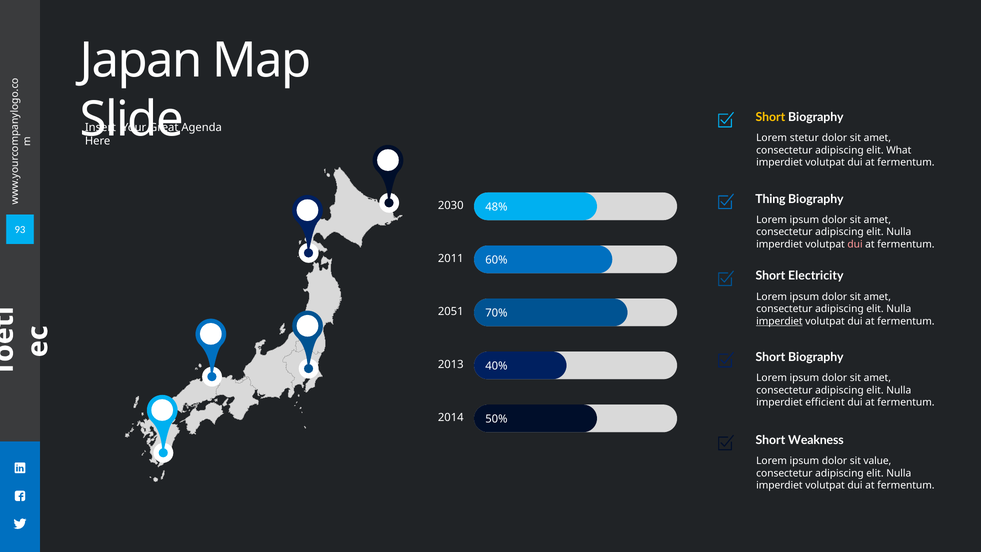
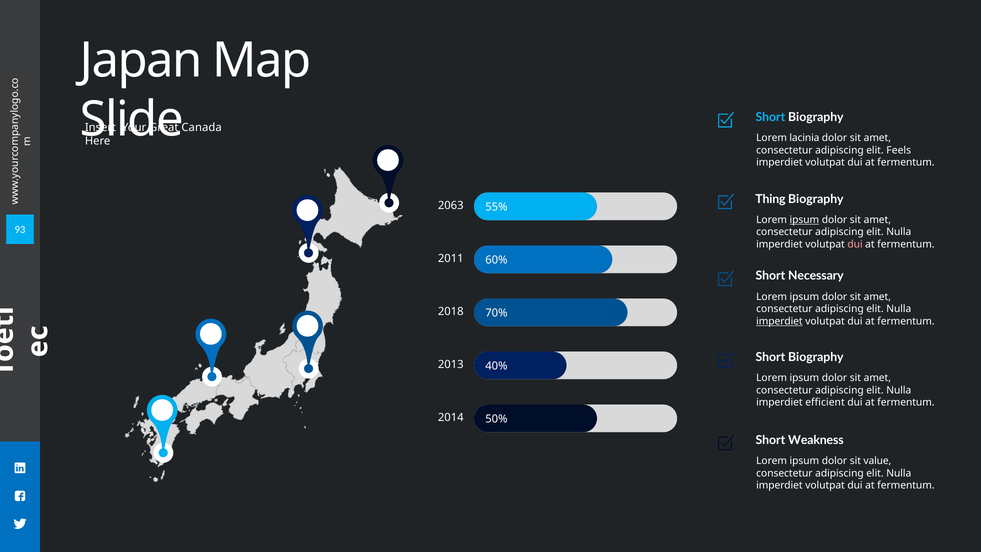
Short at (770, 117) colour: yellow -> light blue
Agenda: Agenda -> Canada
stetur: stetur -> lacinia
What: What -> Feels
2030: 2030 -> 2063
48%: 48% -> 55%
ipsum at (804, 220) underline: none -> present
Electricity: Electricity -> Necessary
2051: 2051 -> 2018
